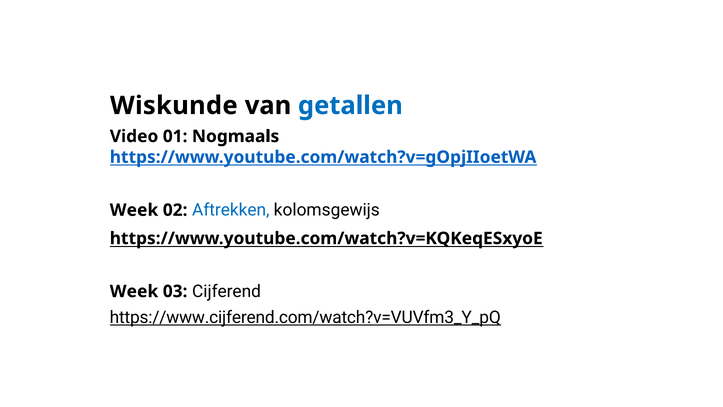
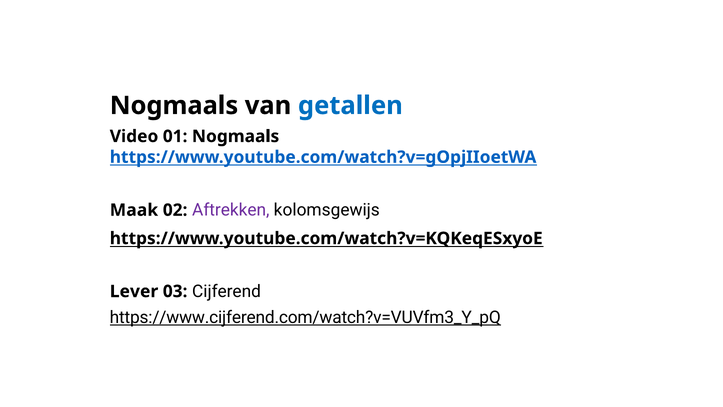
Wiskunde at (174, 106): Wiskunde -> Nogmaals
Week at (134, 210): Week -> Maak
Aftrekken colour: blue -> purple
Week at (134, 291): Week -> Lever
